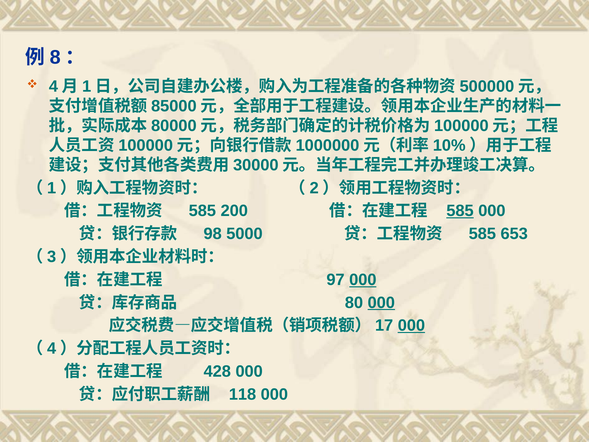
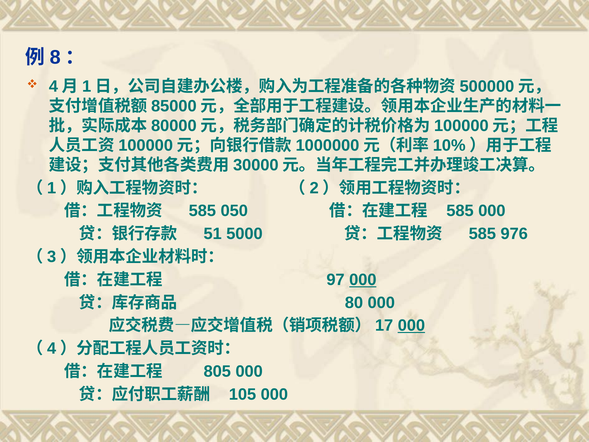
200: 200 -> 050
585 at (460, 211) underline: present -> none
98: 98 -> 51
653: 653 -> 976
000 at (381, 302) underline: present -> none
428: 428 -> 805
118: 118 -> 105
